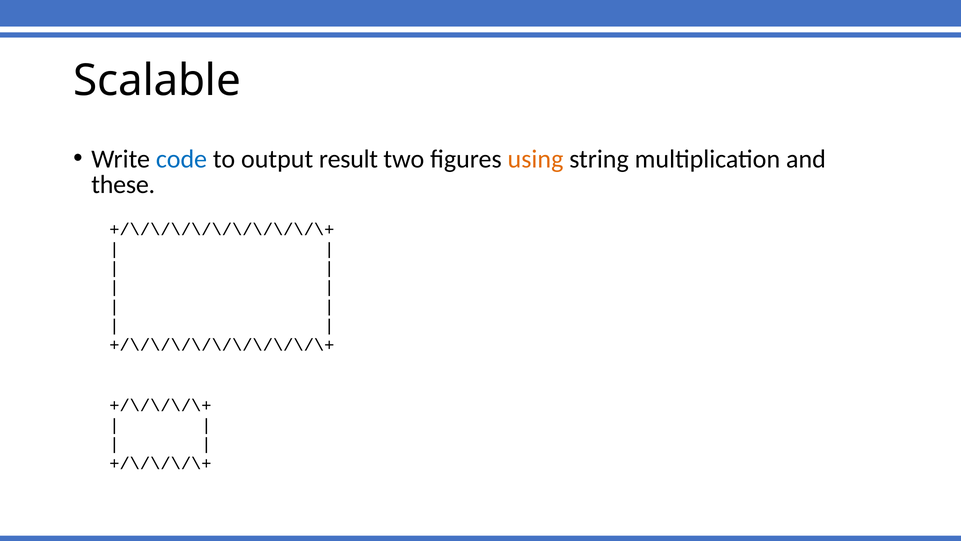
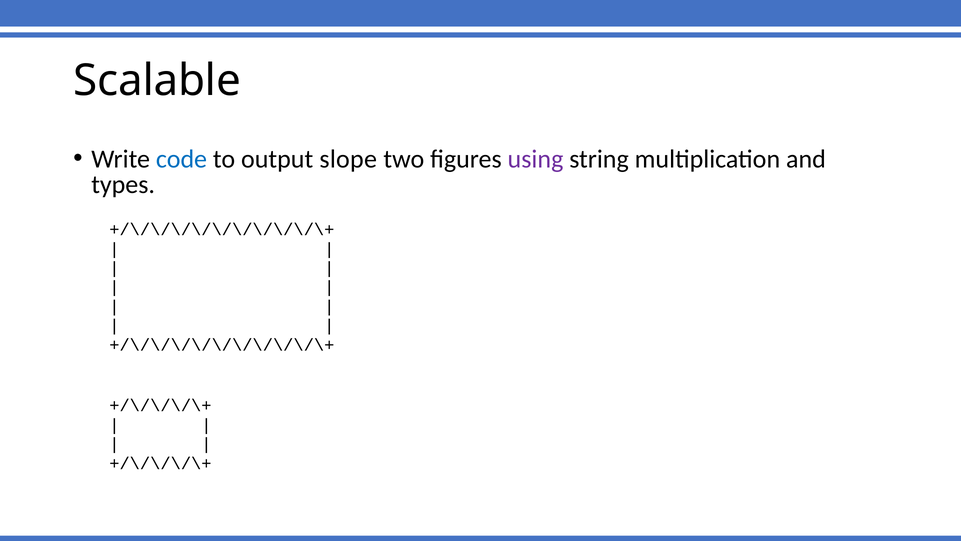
result: result -> slope
using colour: orange -> purple
these: these -> types
